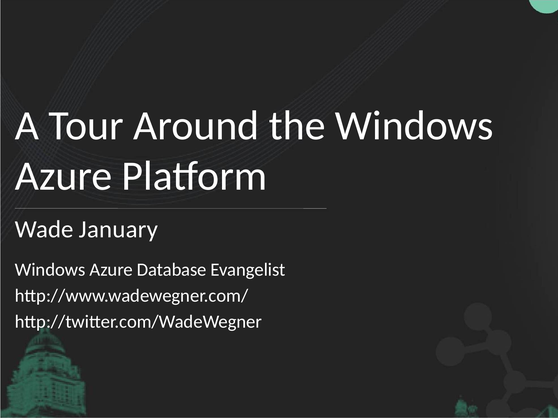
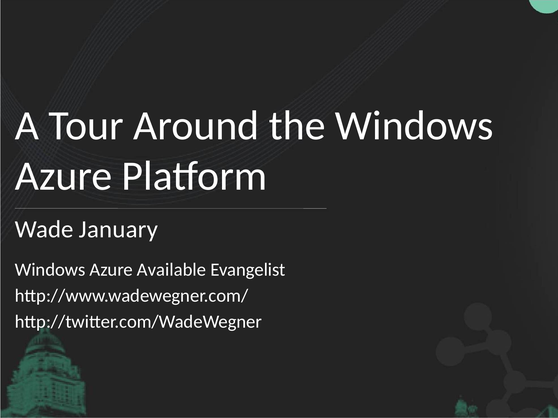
Database: Database -> Available
